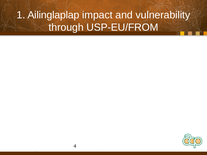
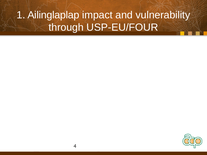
USP-EU/FROM: USP-EU/FROM -> USP-EU/FOUR
